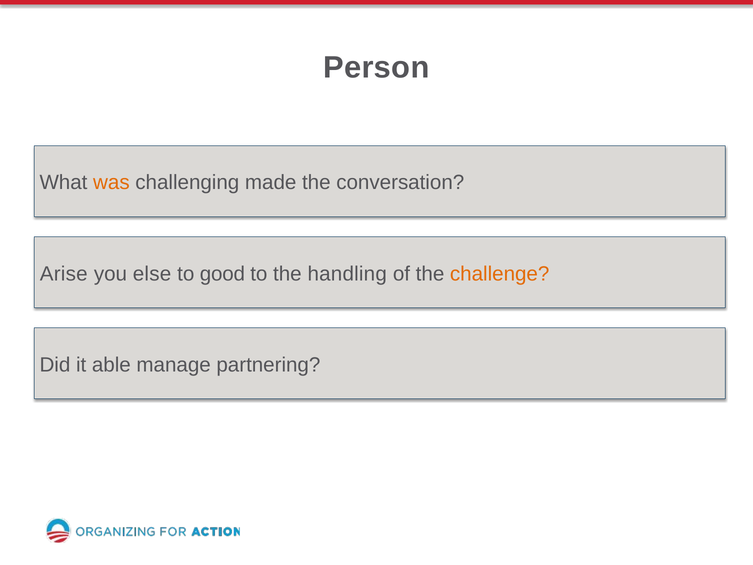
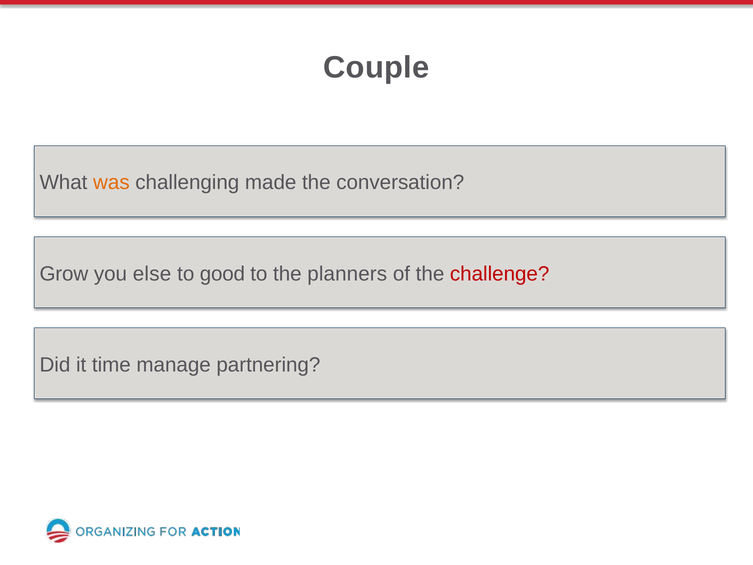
Person: Person -> Couple
Arise: Arise -> Grow
handling: handling -> planners
challenge colour: orange -> red
able: able -> time
